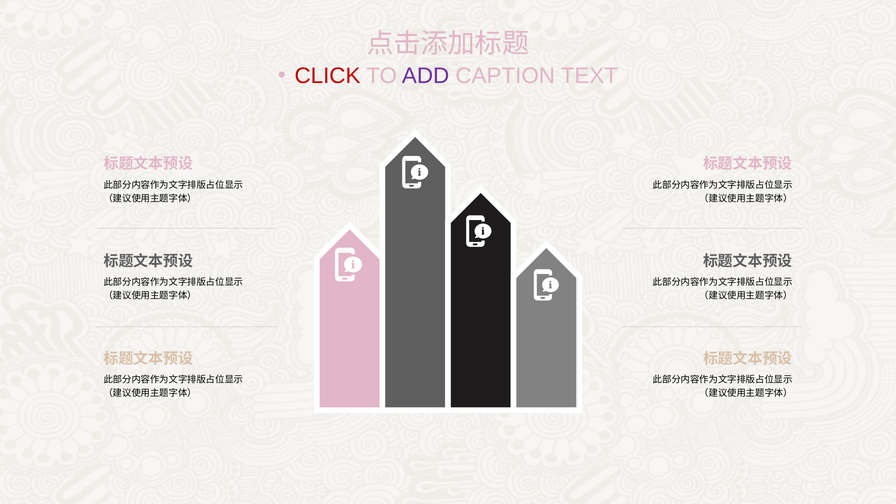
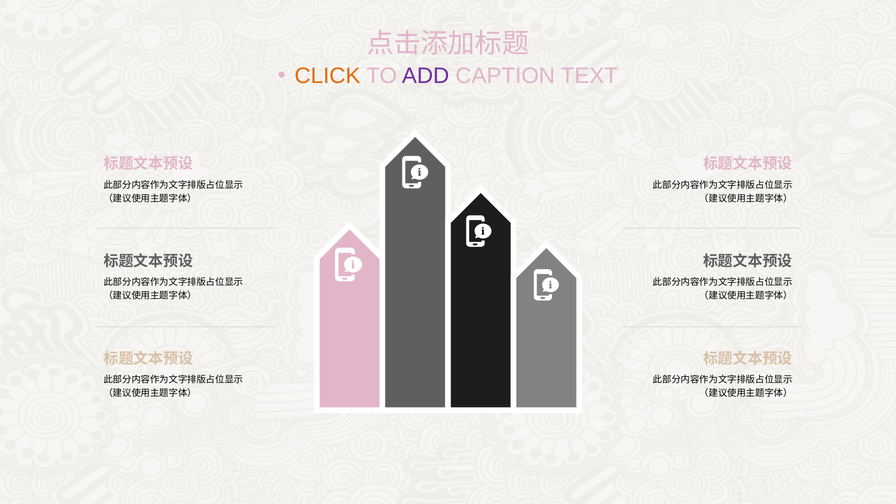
CLICK colour: red -> orange
